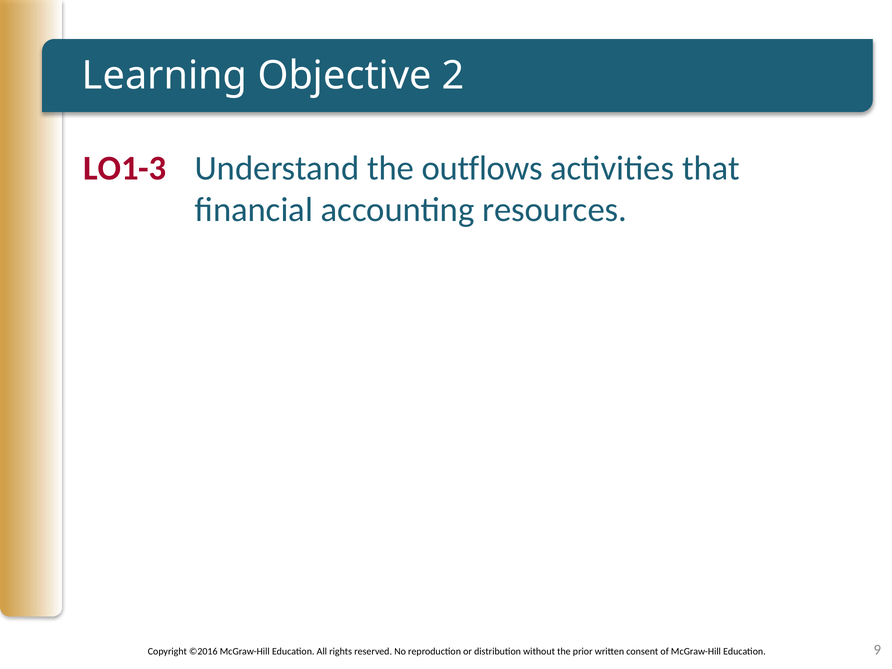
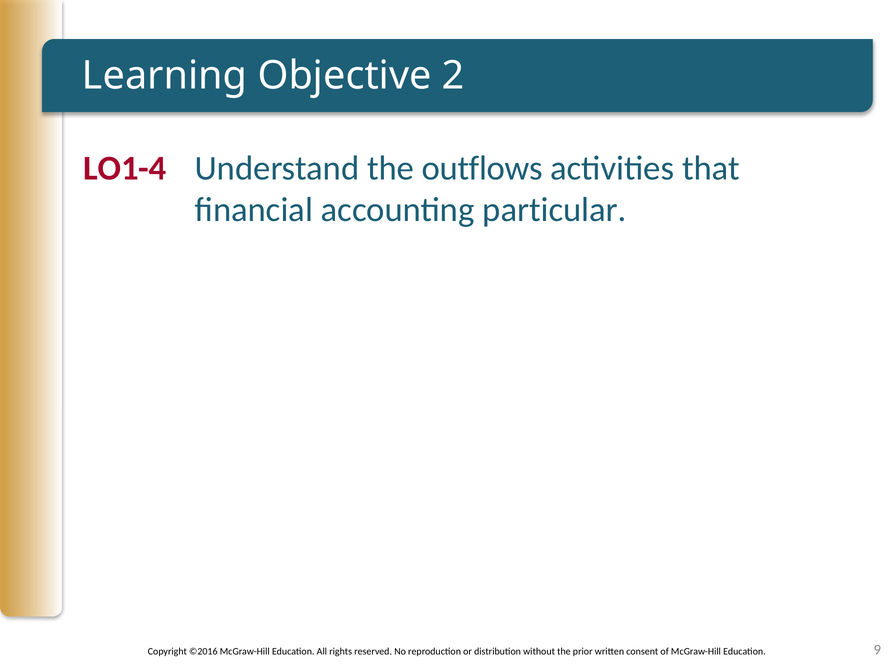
LO1-3: LO1-3 -> LO1-4
resources: resources -> particular
